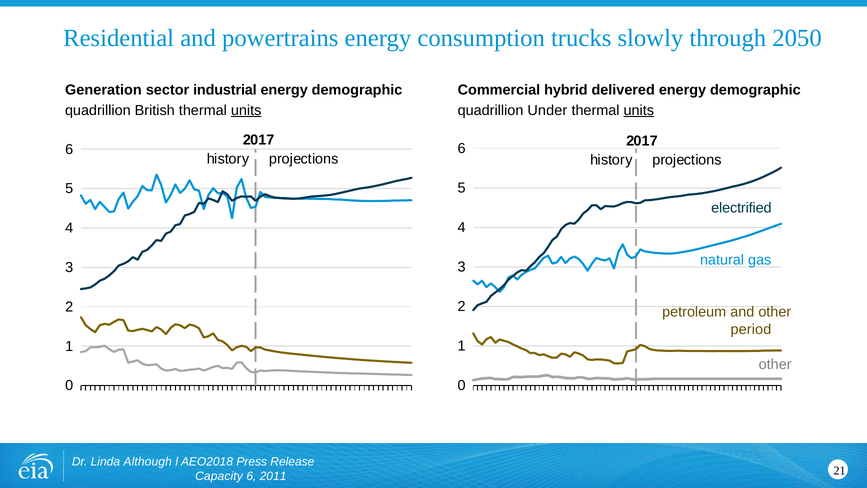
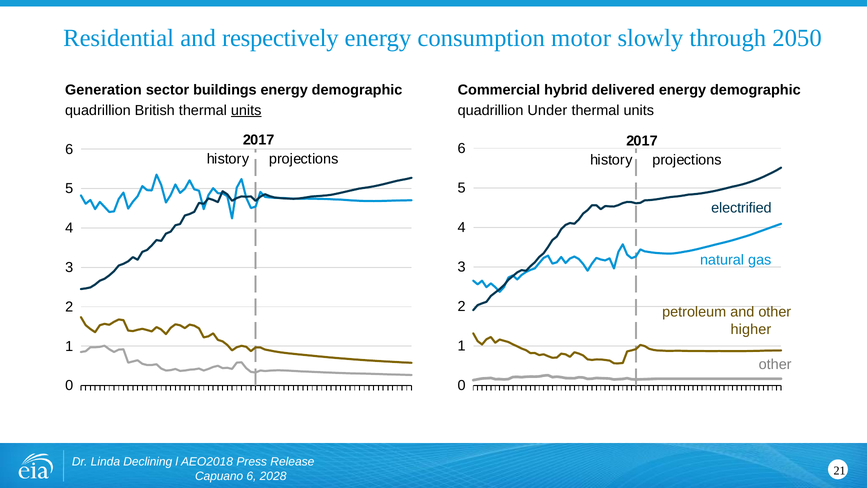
powertrains: powertrains -> respectively
trucks: trucks -> motor
industrial: industrial -> buildings
units at (639, 110) underline: present -> none
period: period -> higher
Although: Although -> Declining
Capacity: Capacity -> Capuano
2011: 2011 -> 2028
